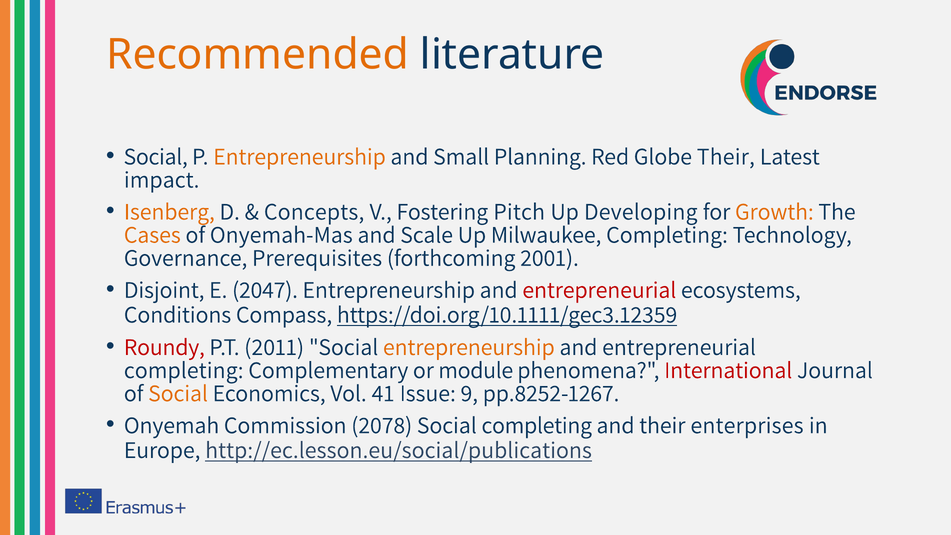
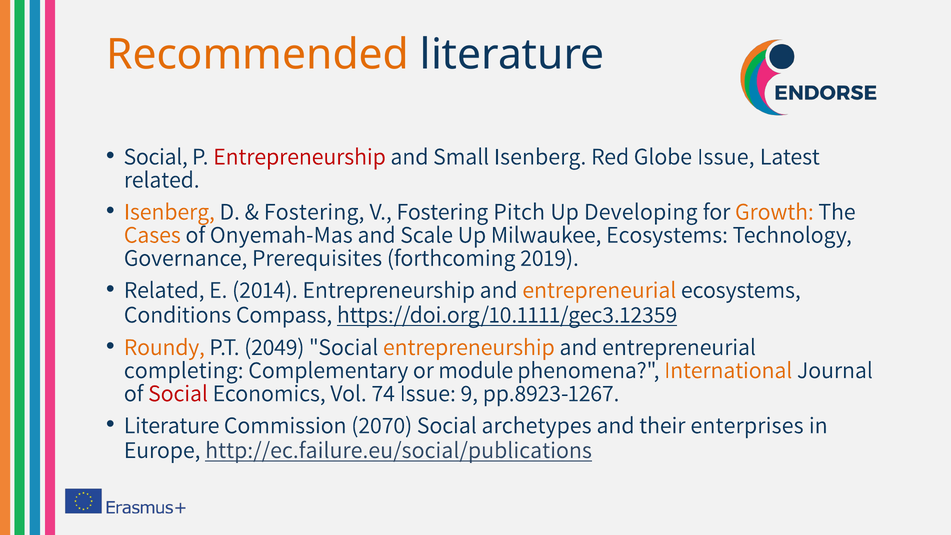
Entrepreneurship at (300, 157) colour: orange -> red
Small Planning: Planning -> Isenberg
Globe Their: Their -> Issue
impact at (162, 180): impact -> related
Concepts at (314, 212): Concepts -> Fostering
Milwaukee Completing: Completing -> Ecosystems
2001: 2001 -> 2019
Disjoint at (164, 290): Disjoint -> Related
2047: 2047 -> 2014
entrepreneurial at (599, 290) colour: red -> orange
Roundy colour: red -> orange
2011: 2011 -> 2049
International colour: red -> orange
Social at (178, 393) colour: orange -> red
41: 41 -> 74
pp.8252-1267: pp.8252-1267 -> pp.8923-1267
Onyemah at (172, 425): Onyemah -> Literature
2078: 2078 -> 2070
Social completing: completing -> archetypes
http://ec.lesson.eu/social/publications: http://ec.lesson.eu/social/publications -> http://ec.failure.eu/social/publications
